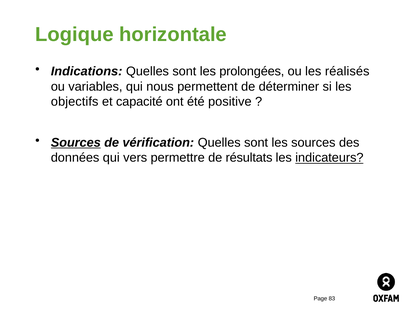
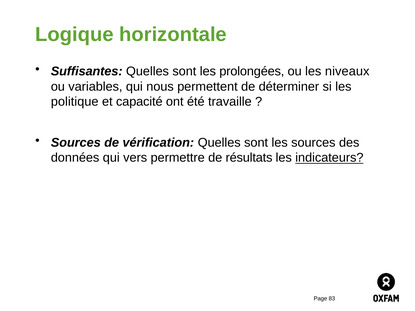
Indications: Indications -> Suffisantes
réalisés: réalisés -> niveaux
objectifs: objectifs -> politique
positive: positive -> travaille
Sources at (76, 143) underline: present -> none
